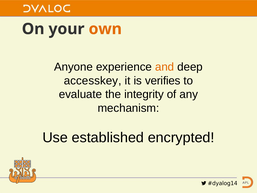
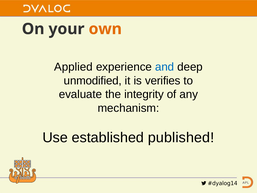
Anyone: Anyone -> Applied
and colour: orange -> blue
accesskey: accesskey -> unmodified
encrypted: encrypted -> published
